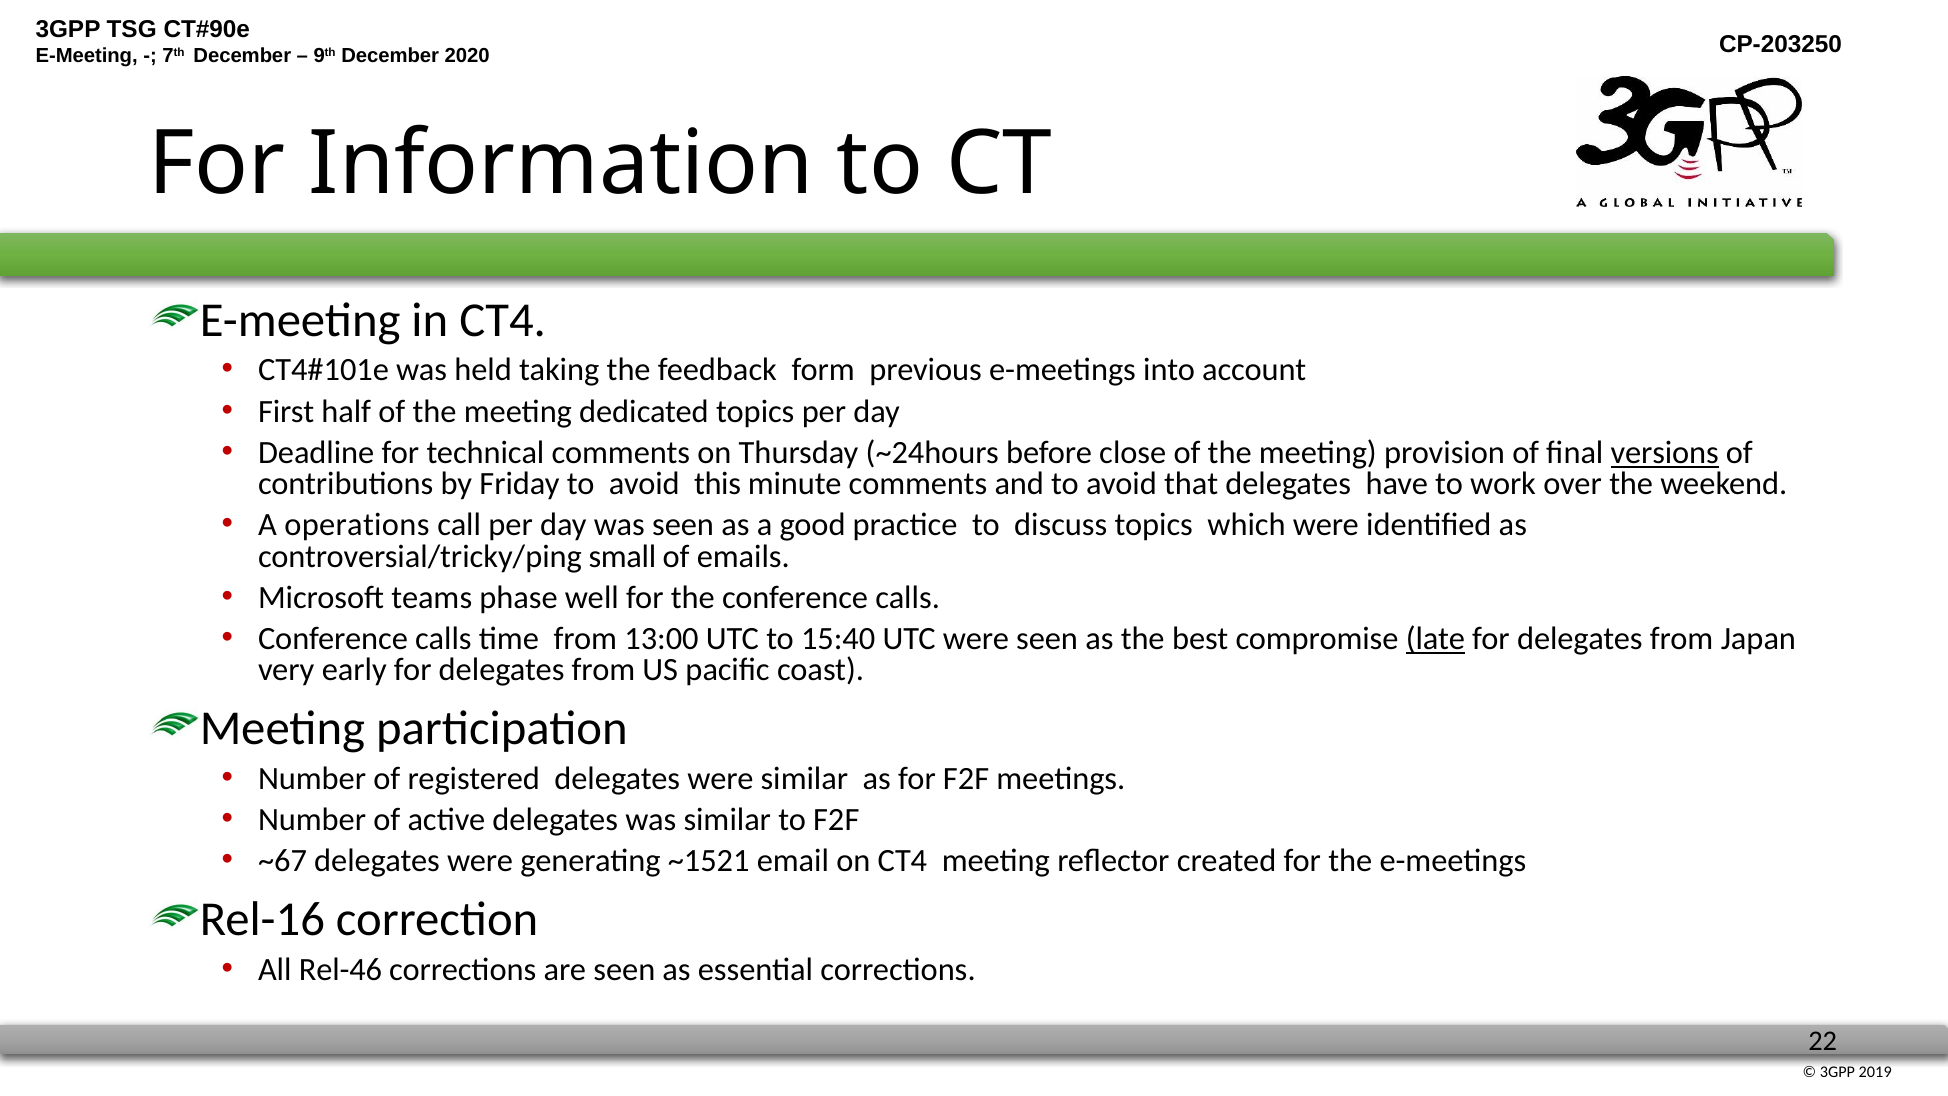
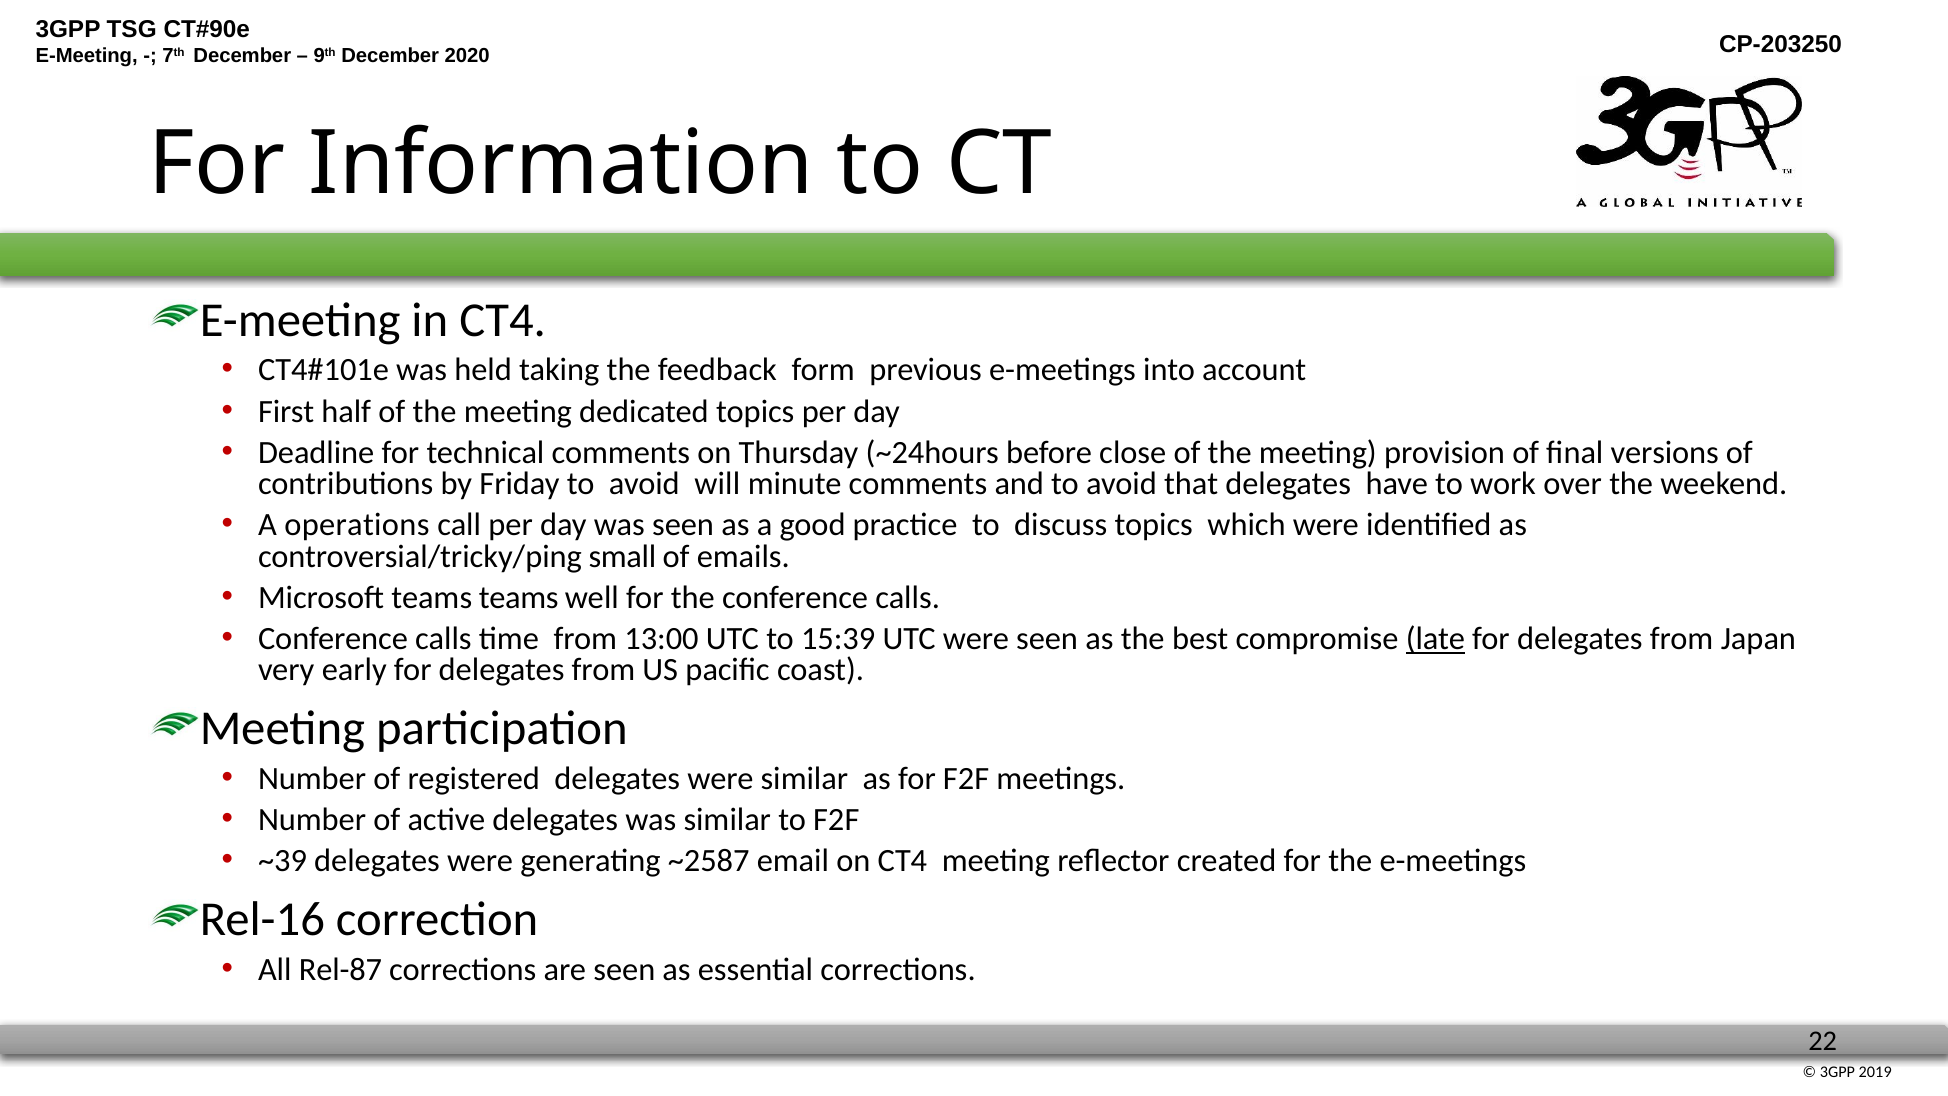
versions underline: present -> none
this: this -> will
teams phase: phase -> teams
15:40: 15:40 -> 15:39
~67: ~67 -> ~39
~1521: ~1521 -> ~2587
Rel-46: Rel-46 -> Rel-87
